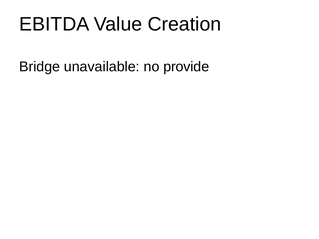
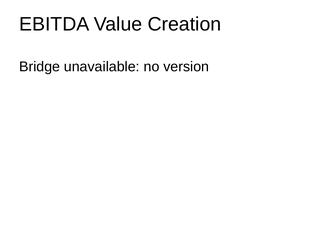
provide: provide -> version
